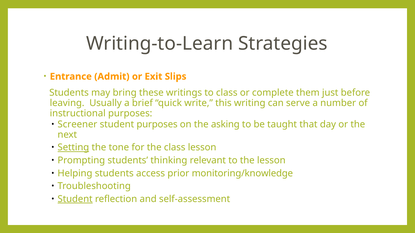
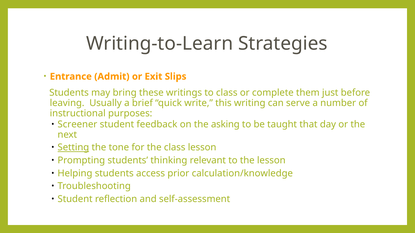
student purposes: purposes -> feedback
monitoring/knowledge: monitoring/knowledge -> calculation/knowledge
Student at (75, 199) underline: present -> none
